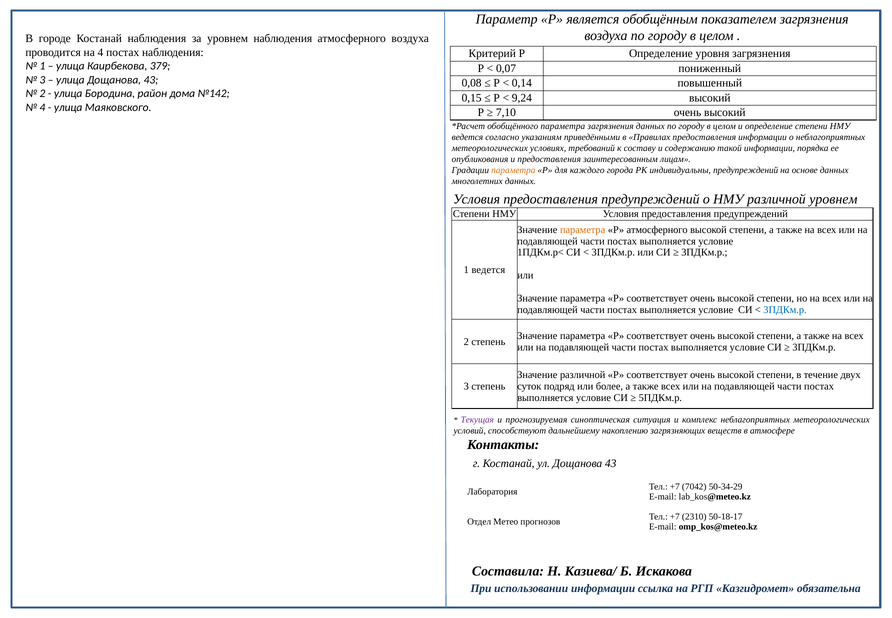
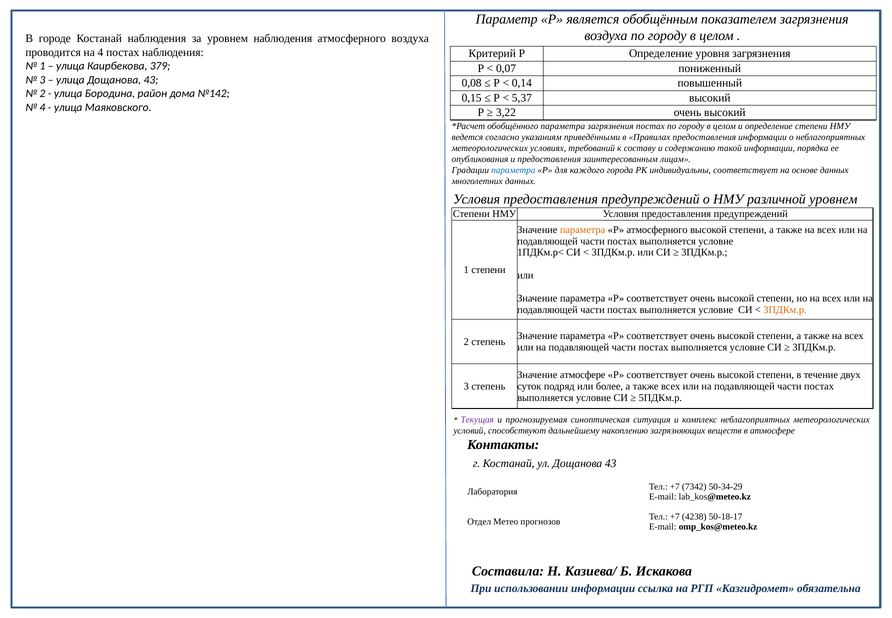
9,24: 9,24 -> 5,37
7,10: 7,10 -> 3,22
загрязнения данных: данных -> постах
параметра at (513, 170) colour: orange -> blue
индивидуальны предупреждений: предупреждений -> соответствует
1 ведется: ведется -> степени
3ПДКм.р at (785, 309) colour: blue -> orange
Значение различной: различной -> атмосфере
7042: 7042 -> 7342
2310: 2310 -> 4238
